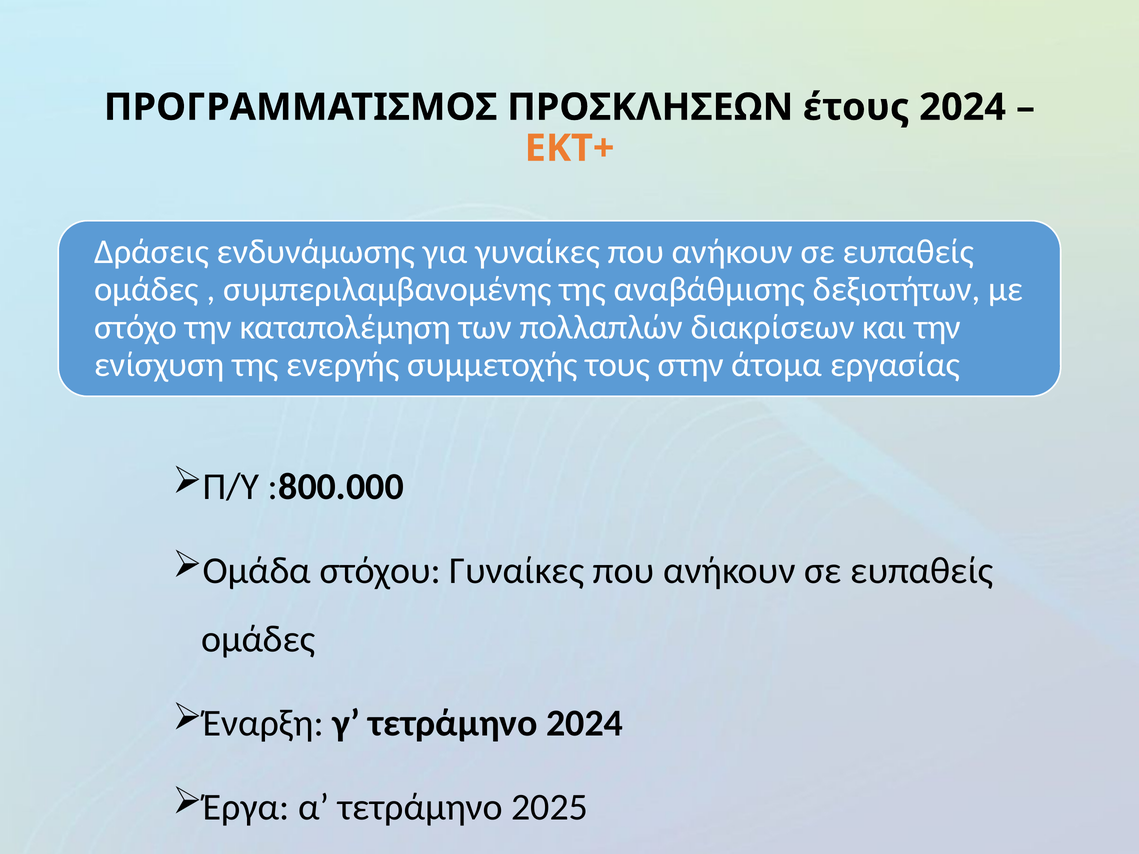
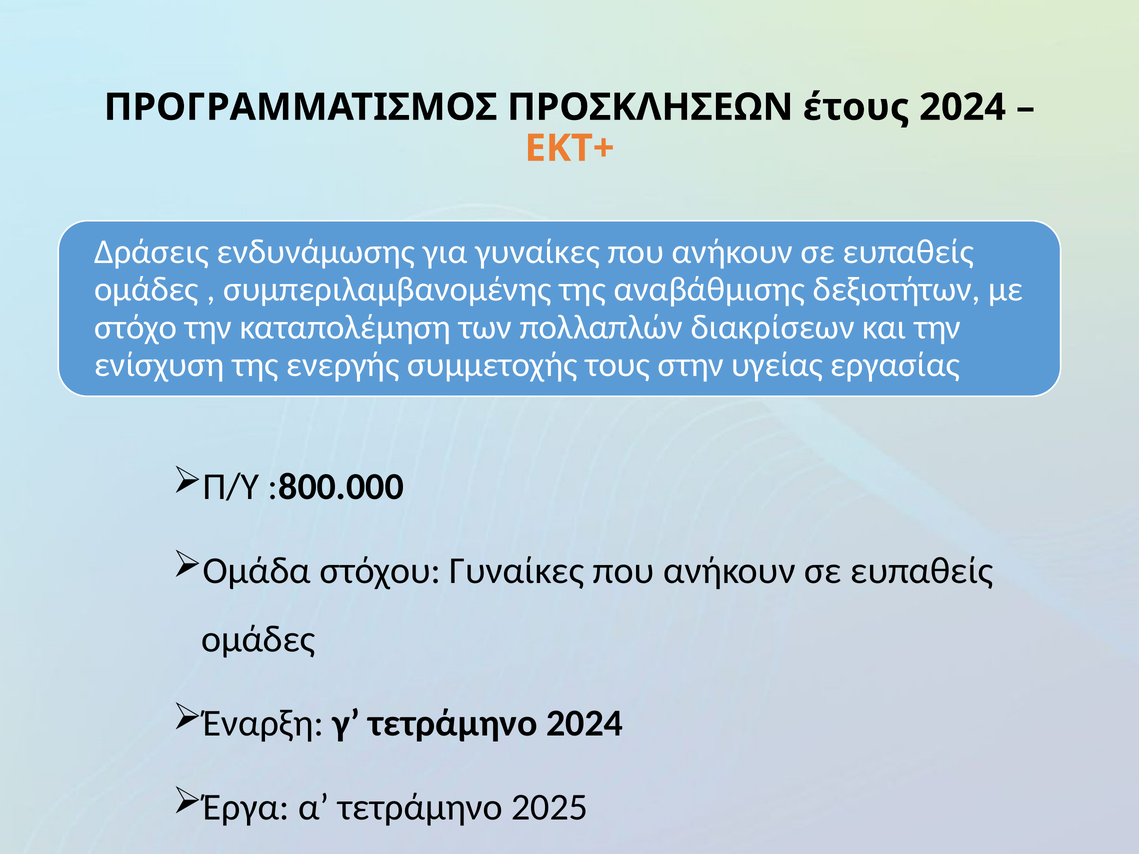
άτομα: άτομα -> υγείας
